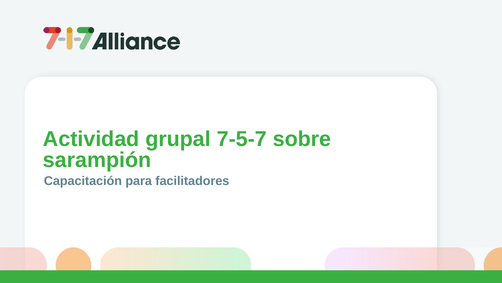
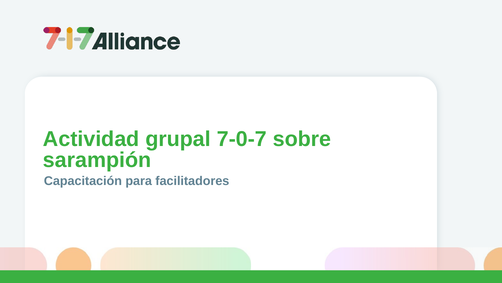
7-5-7: 7-5-7 -> 7-0-7
